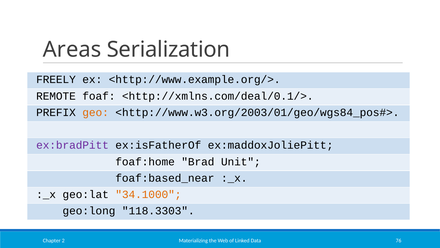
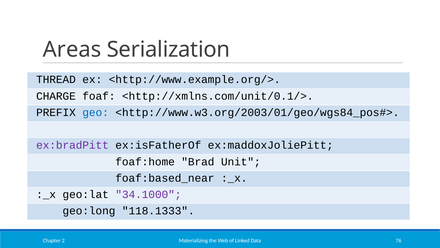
FREELY: FREELY -> THREAD
REMOTE: REMOTE -> CHARGE
<http://xmlns.com/deal/0.1/>: <http://xmlns.com/deal/0.1/> -> <http://xmlns.com/unit/0.1/>
geo colour: orange -> blue
34.1000 colour: orange -> purple
118.3303: 118.3303 -> 118.1333
